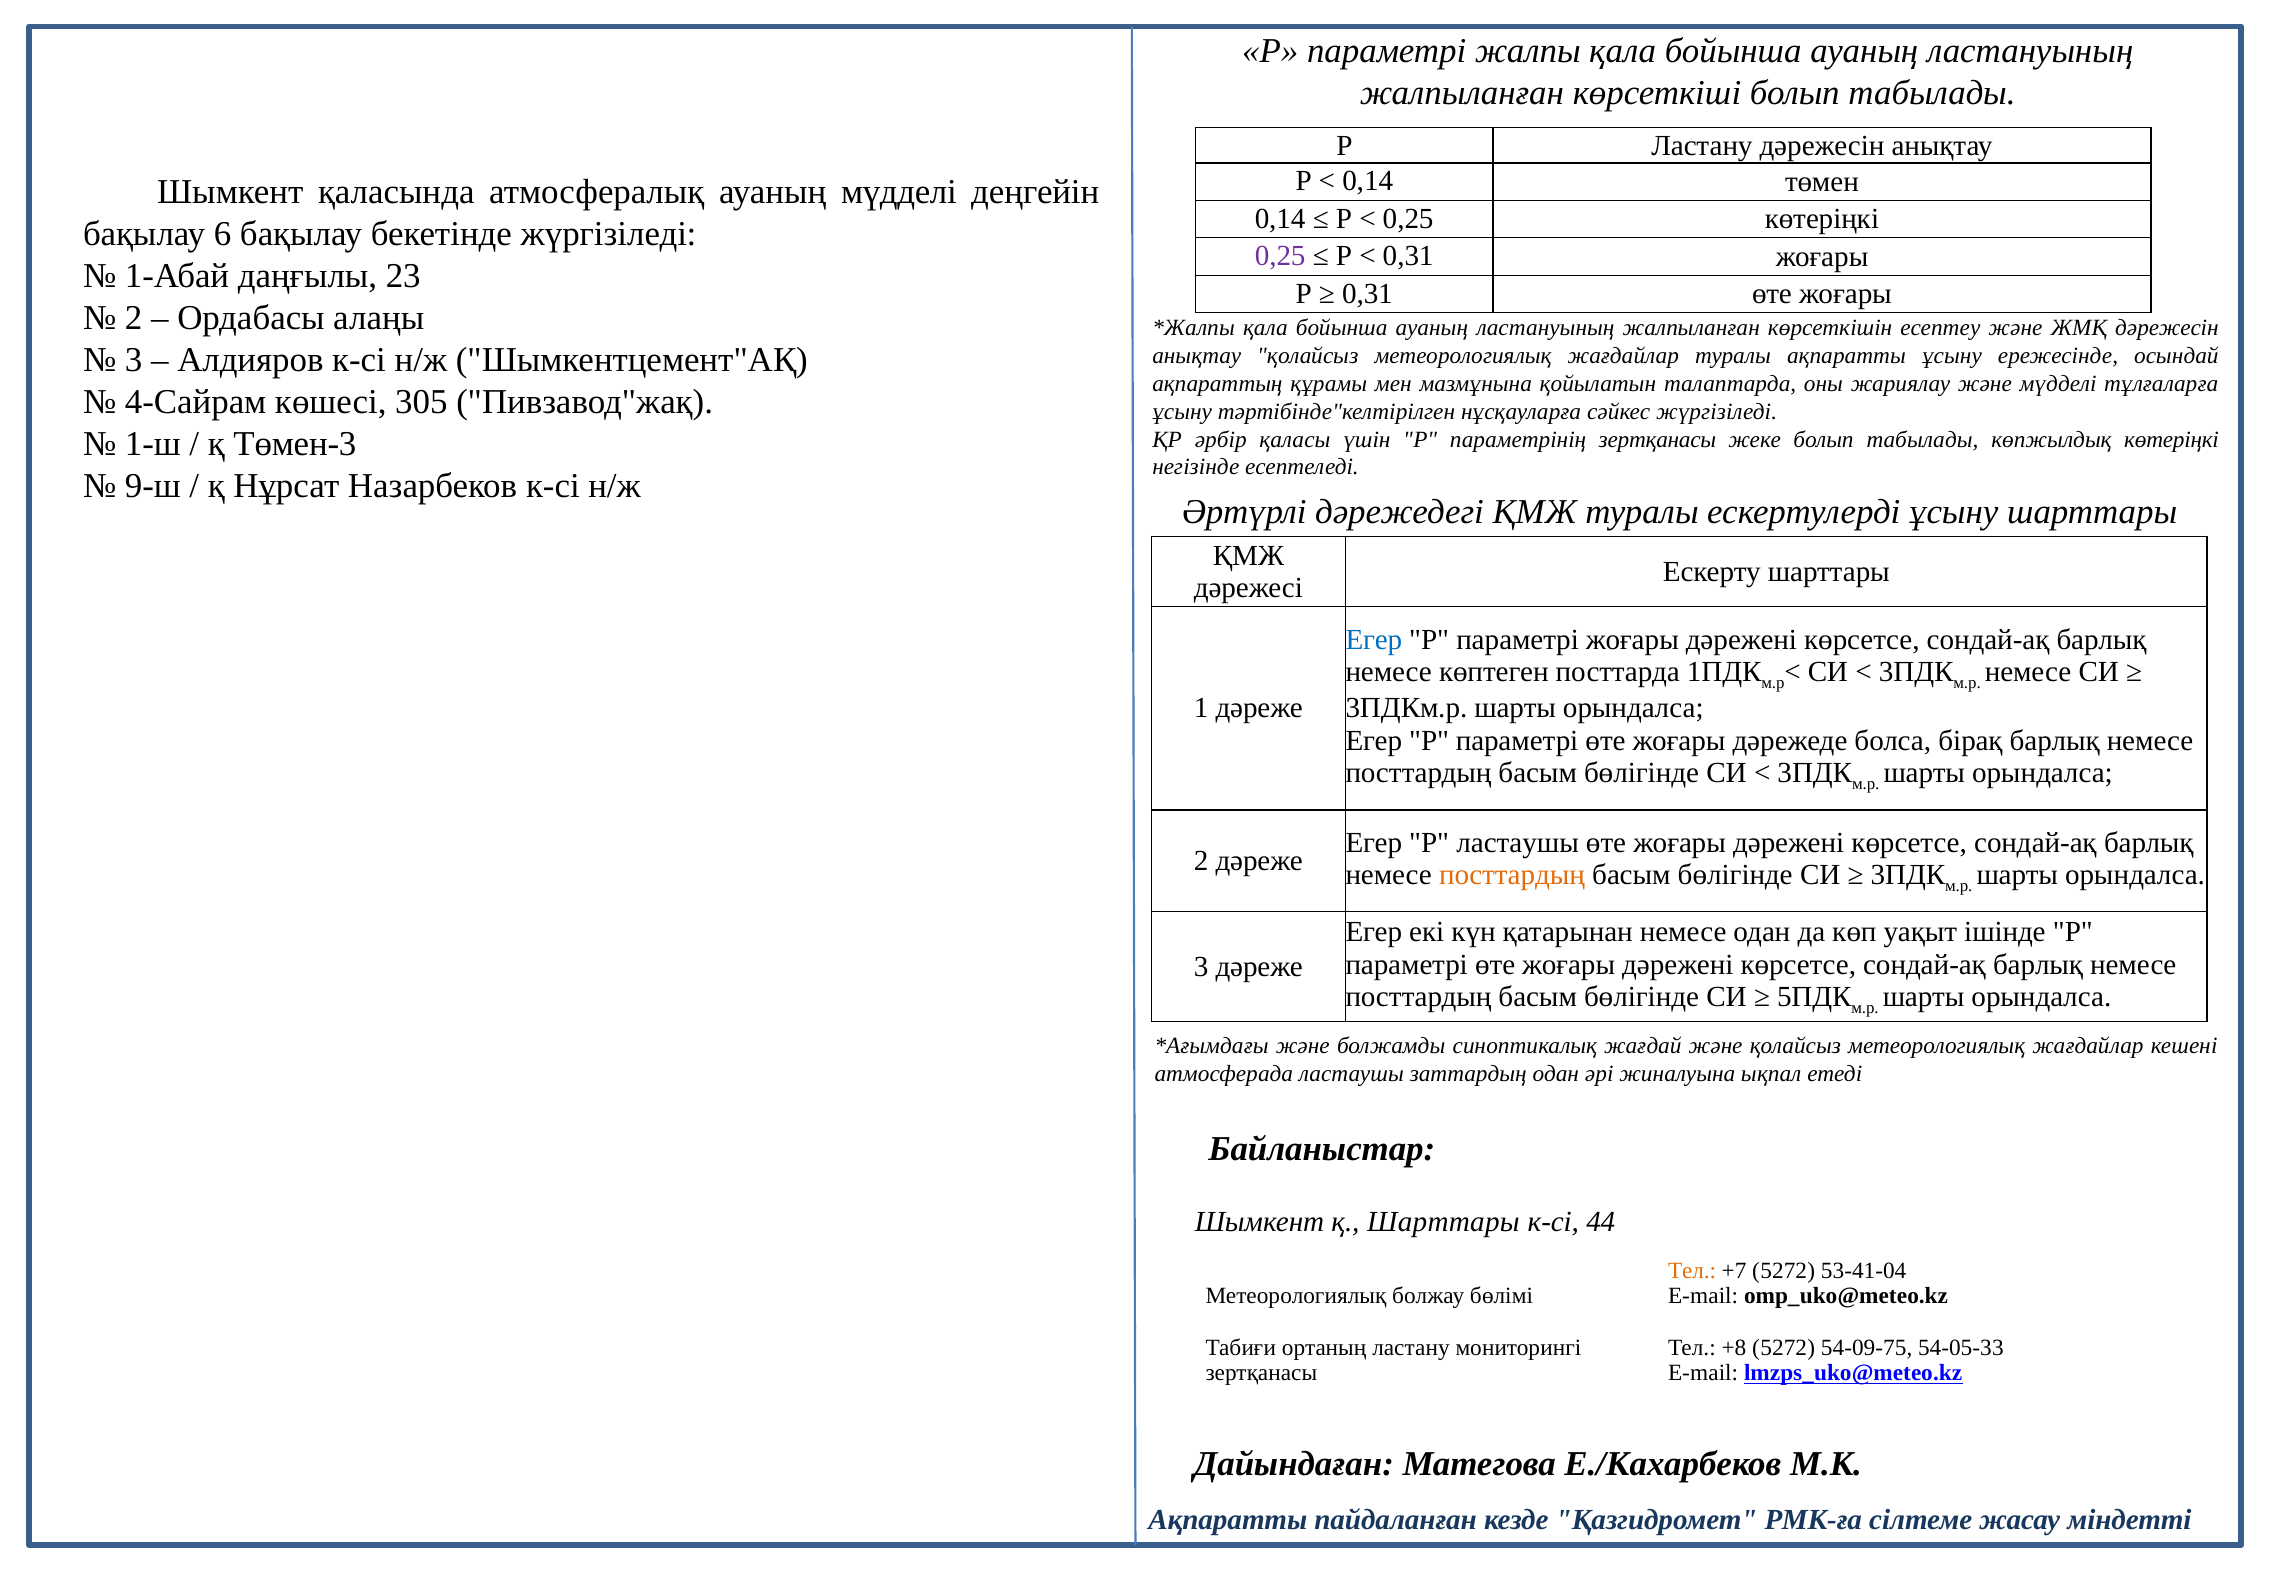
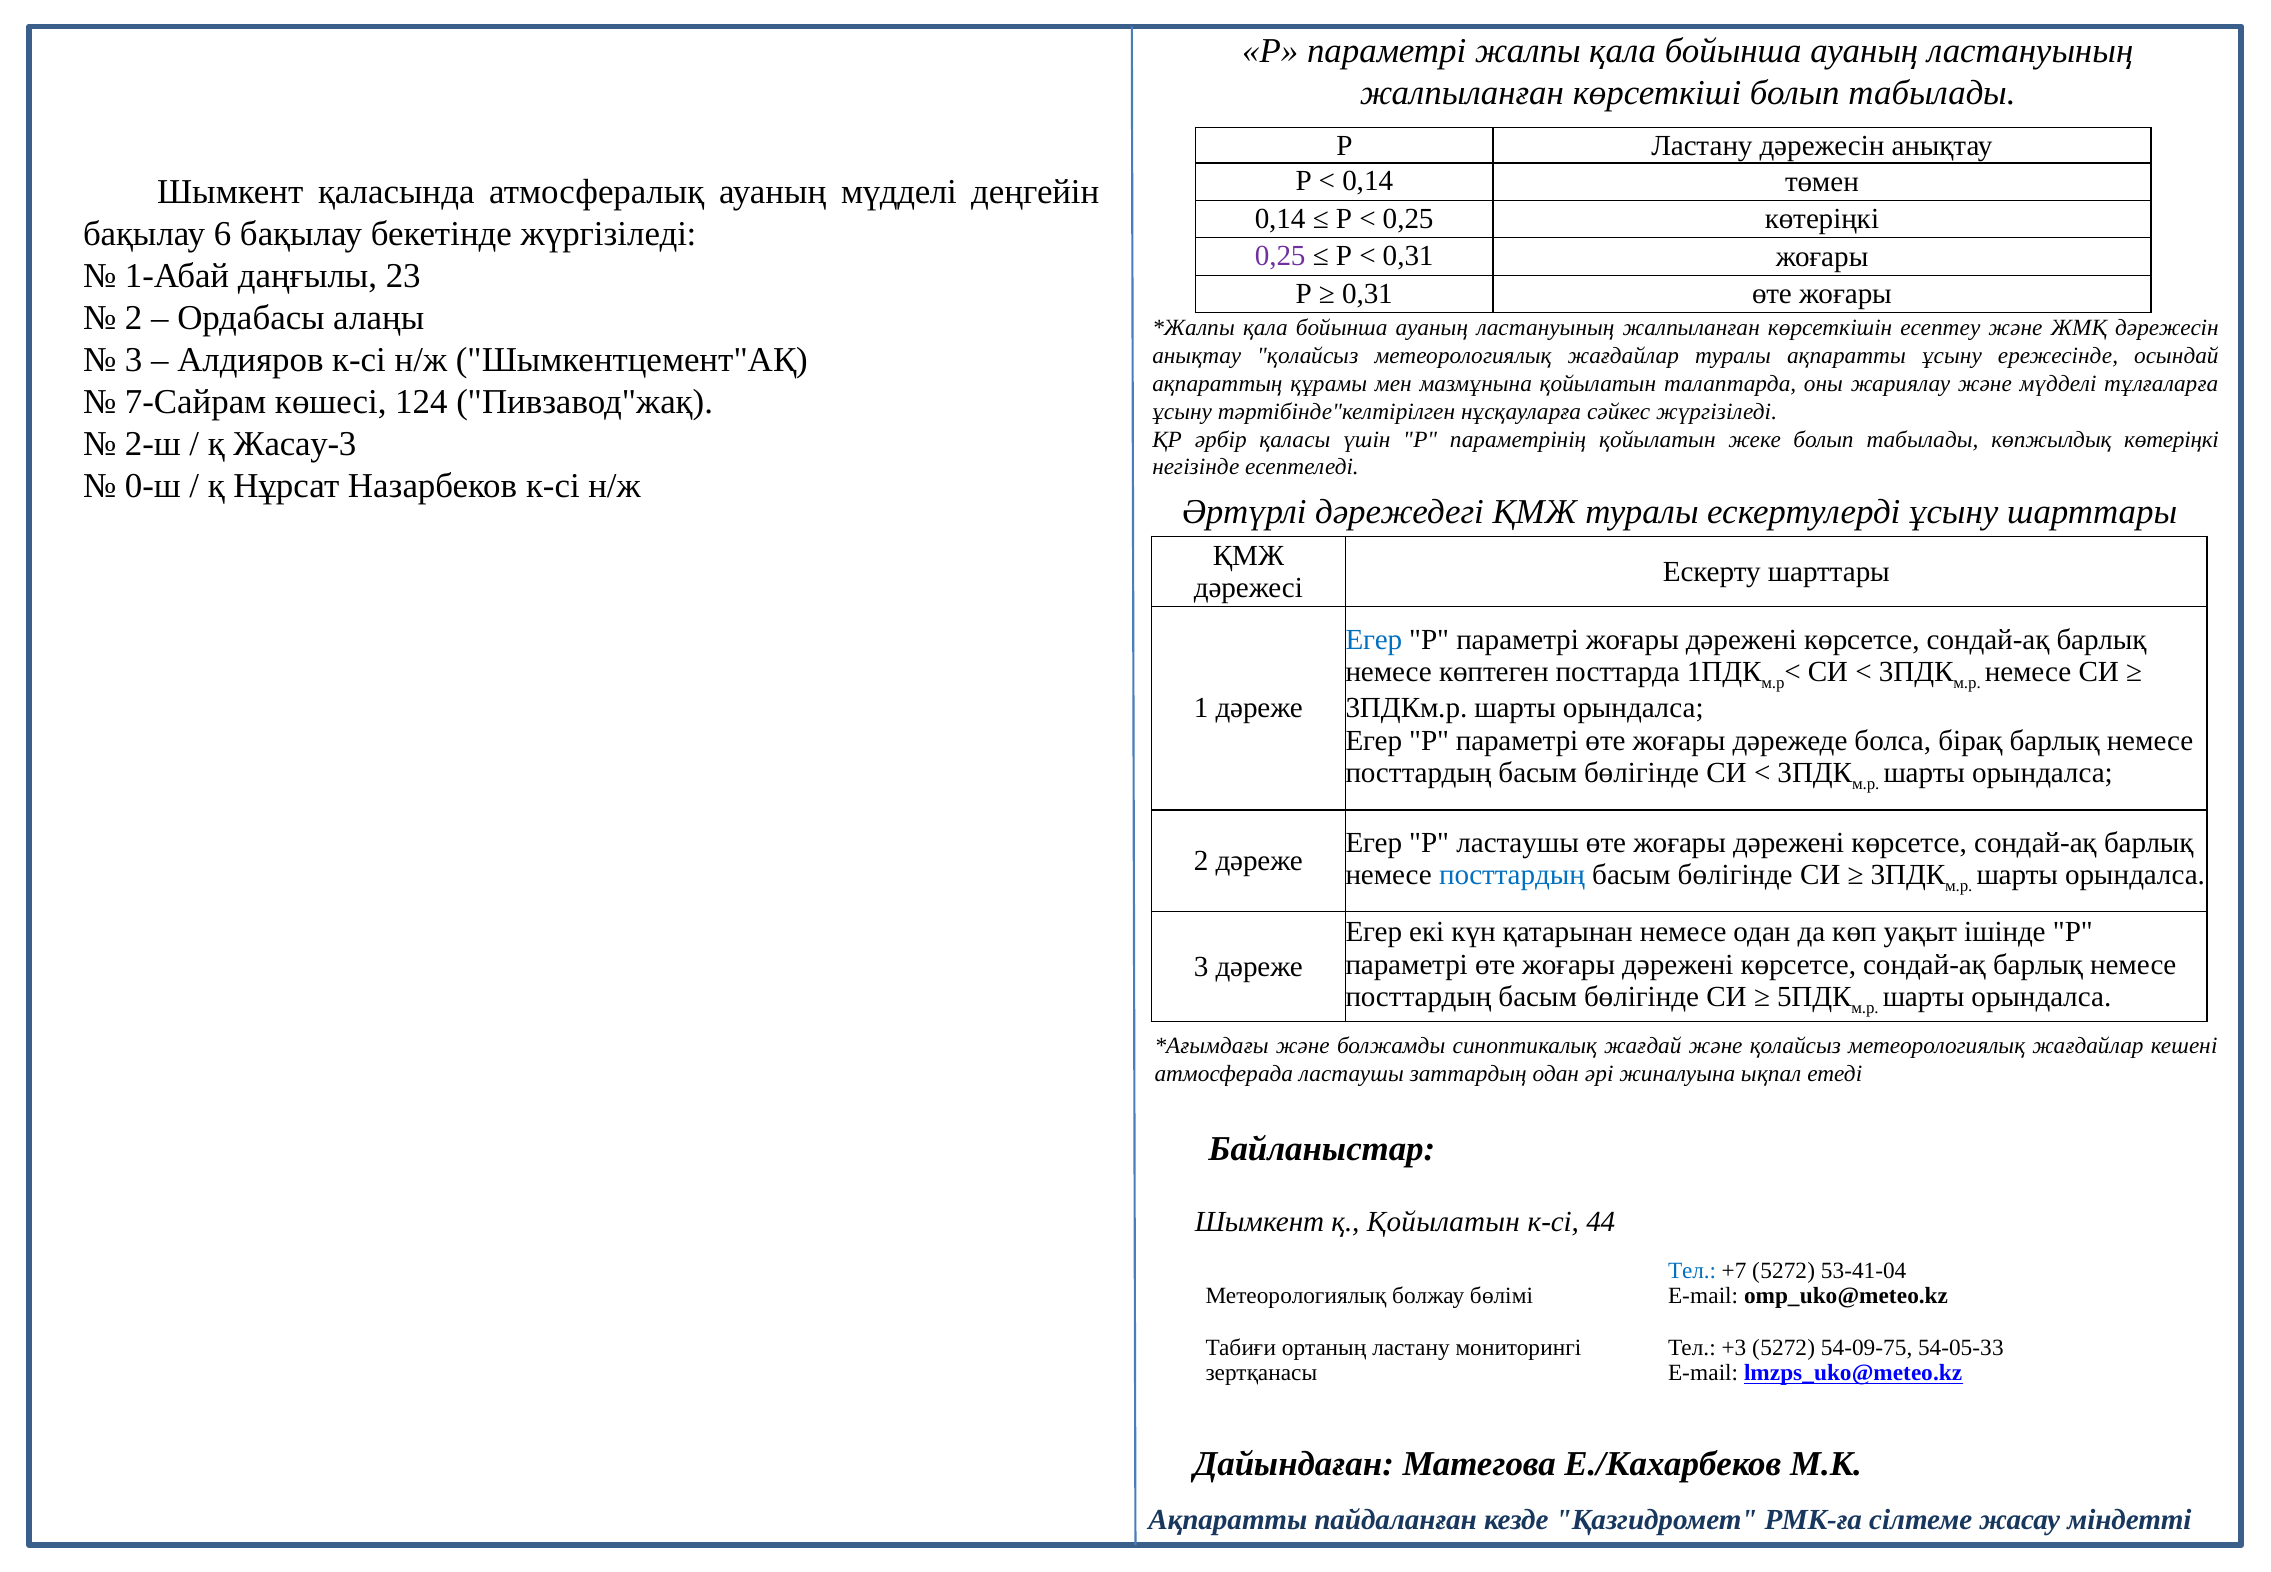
4-Сайрам: 4-Сайрам -> 7-Сайрам
305: 305 -> 124
1-ш: 1-ш -> 2-ш
Төмен-3: Төмен-3 -> Жасау-3
параметрінің зертқанасы: зертқанасы -> қойылатын
9-ш: 9-ш -> 0-ш
посттардың at (1512, 875) colour: orange -> blue
қ Шарттары: Шарттары -> Қойылатын
Тел at (1692, 1271) colour: orange -> blue
+8: +8 -> +3
